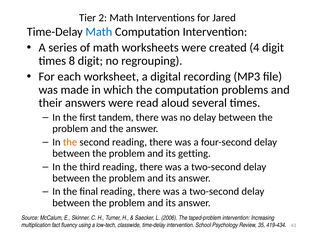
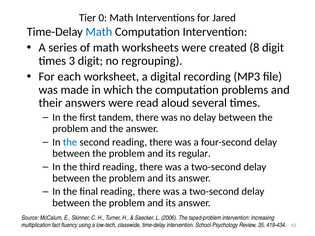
2: 2 -> 0
4: 4 -> 8
8: 8 -> 3
the at (70, 142) colour: orange -> blue
getting: getting -> regular
